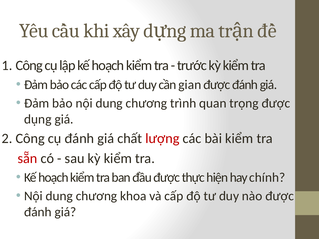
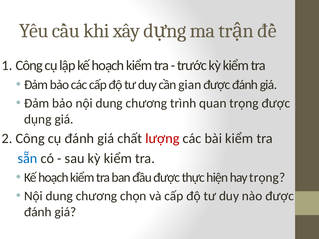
sẵn colour: red -> blue
hay chính: chính -> trọng
khoa: khoa -> chọn
